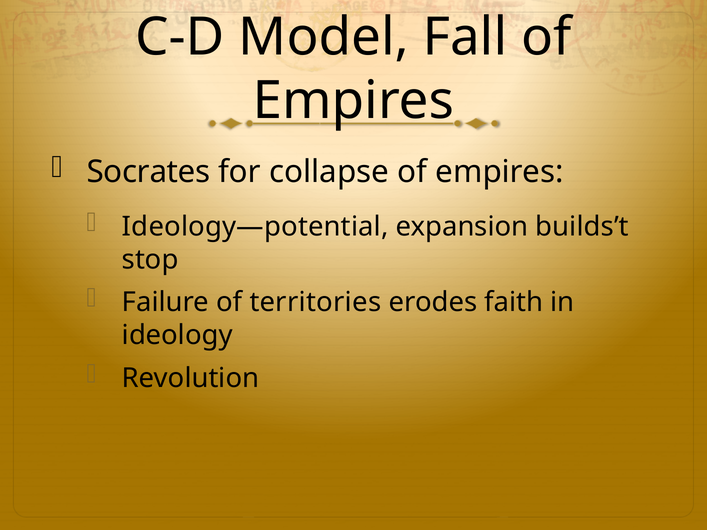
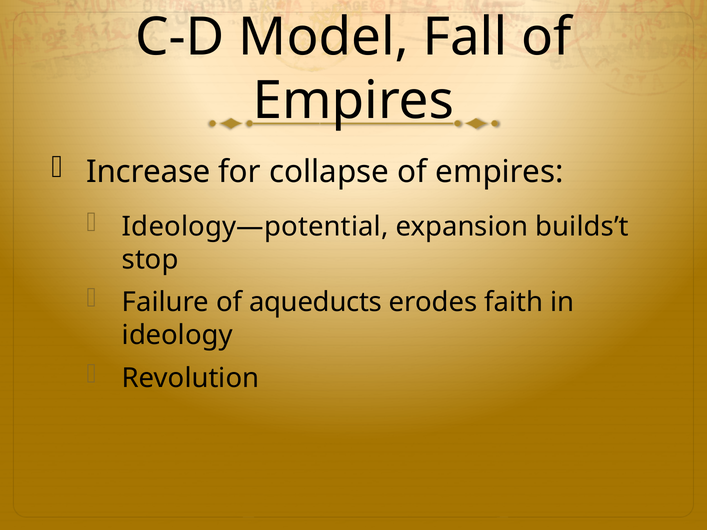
Socrates: Socrates -> Increase
territories: territories -> aqueducts
